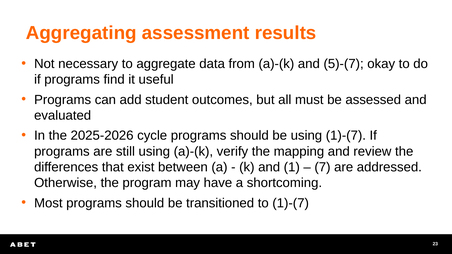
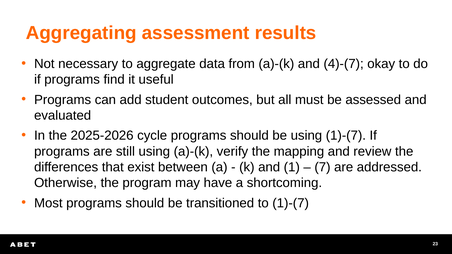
5)-(7: 5)-(7 -> 4)-(7
